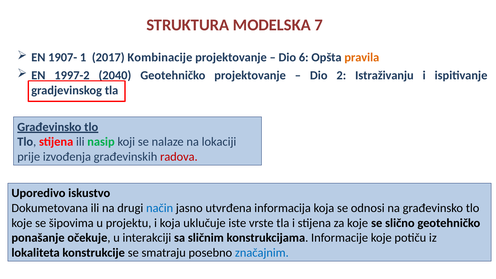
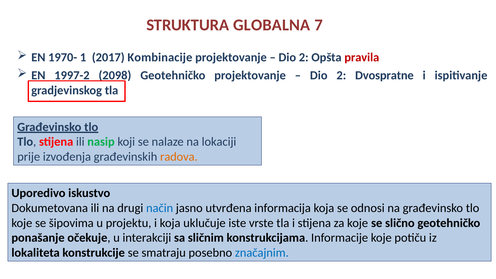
MODELSKA: MODELSKA -> GLOBALNA
1907-: 1907- -> 1970-
6 at (304, 58): 6 -> 2
pravila colour: orange -> red
2040: 2040 -> 2098
Istraživanju: Istraživanju -> Dvospratne
radova colour: red -> orange
